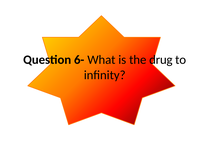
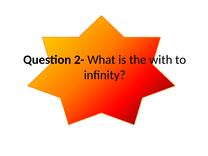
6-: 6- -> 2-
drug: drug -> with
